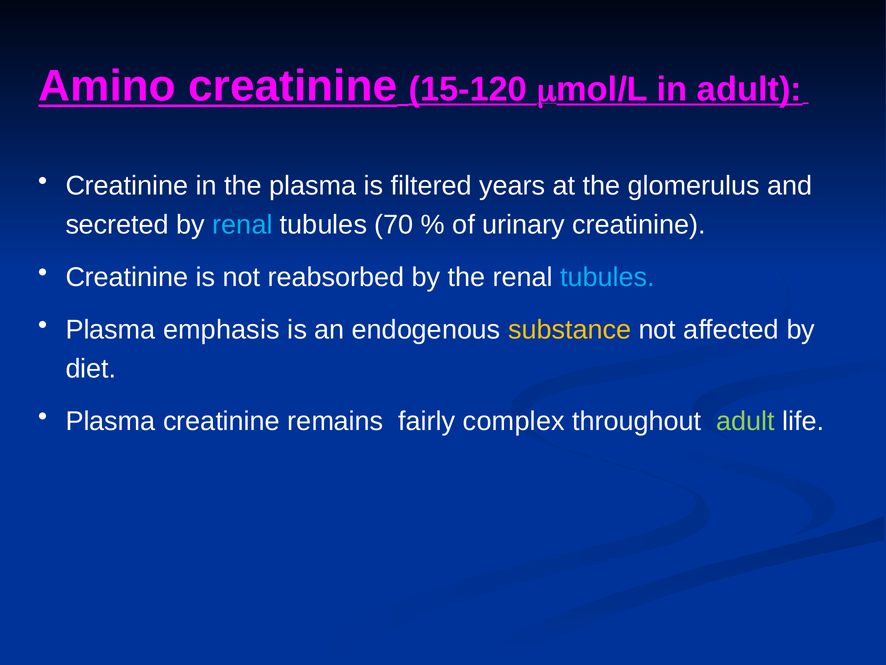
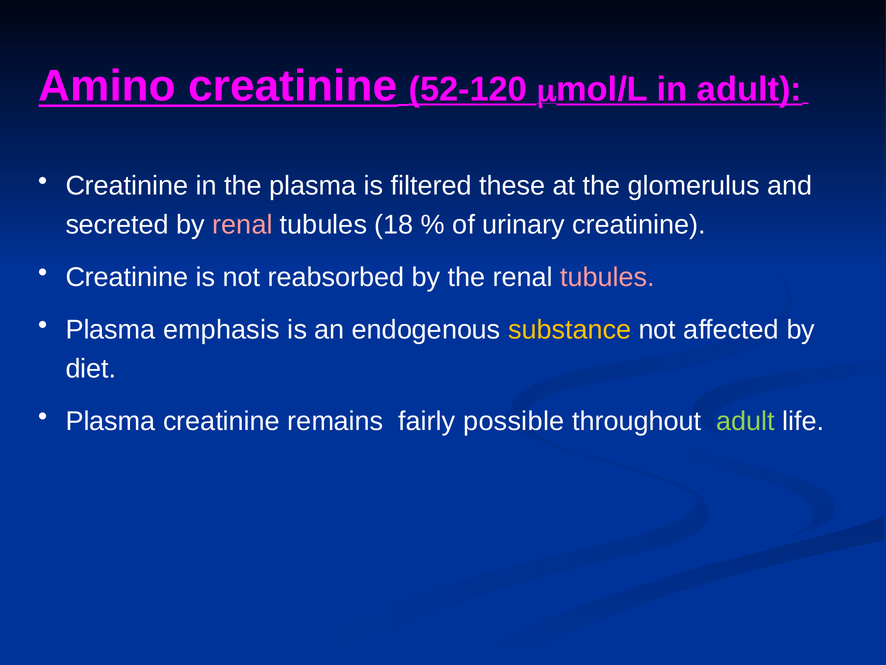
15-120: 15-120 -> 52-120
years: years -> these
renal at (242, 224) colour: light blue -> pink
70: 70 -> 18
tubules at (608, 277) colour: light blue -> pink
complex: complex -> possible
